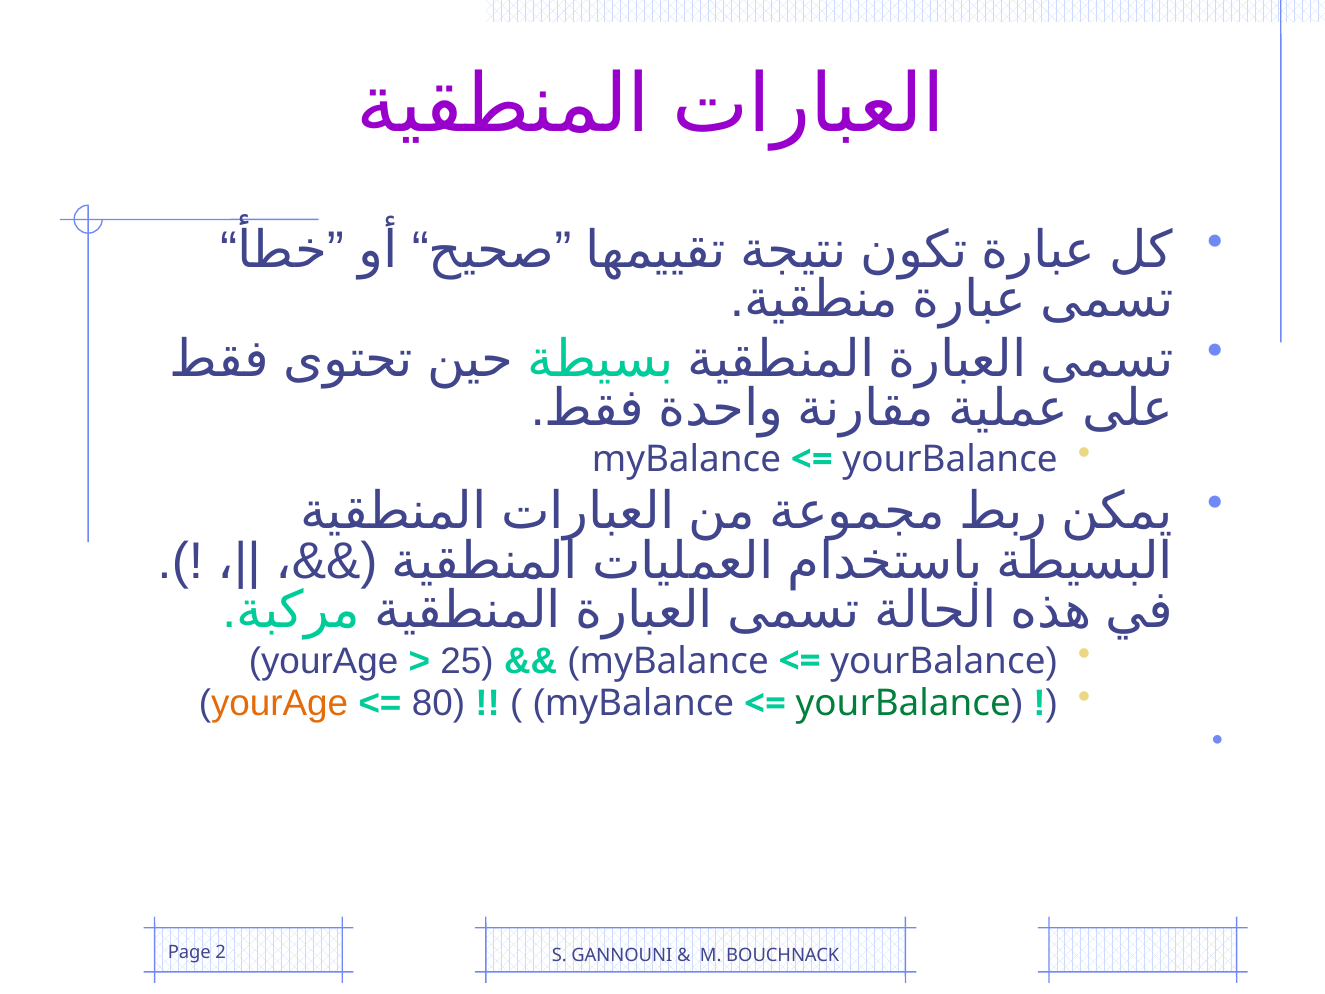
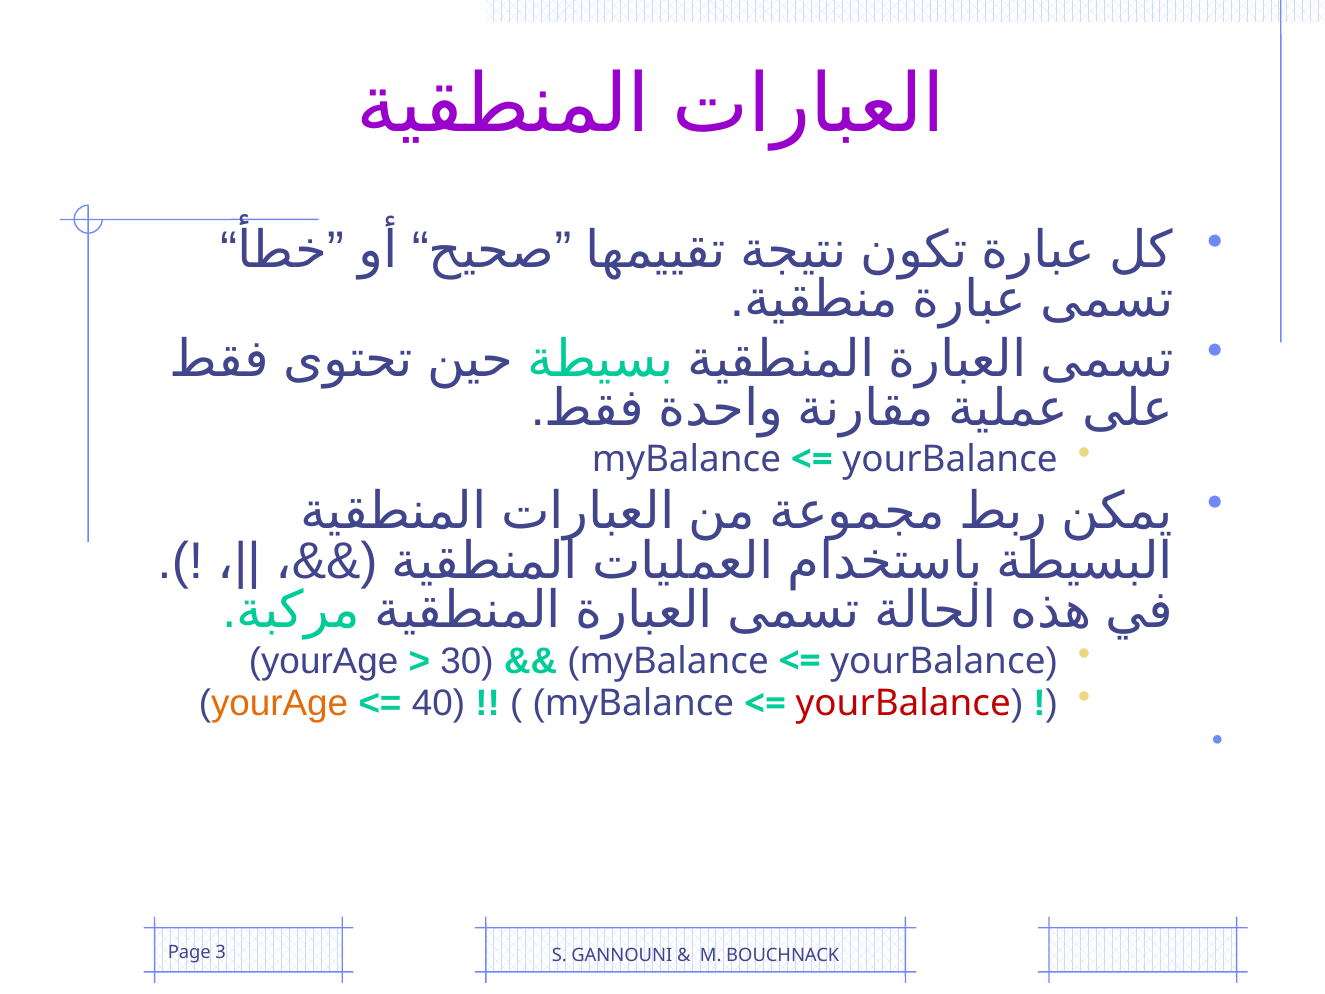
25: 25 -> 30
80: 80 -> 40
yourBalance at (903, 704) colour: green -> red
2: 2 -> 3
